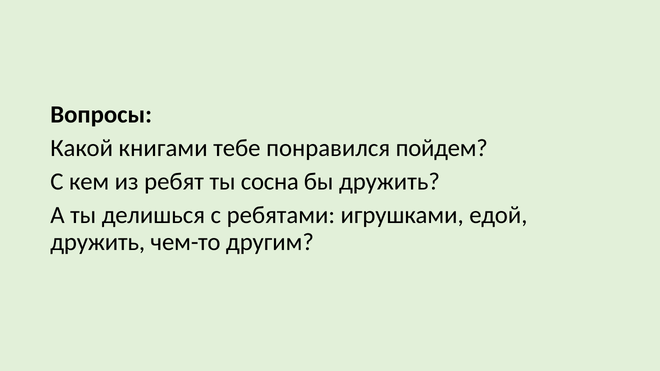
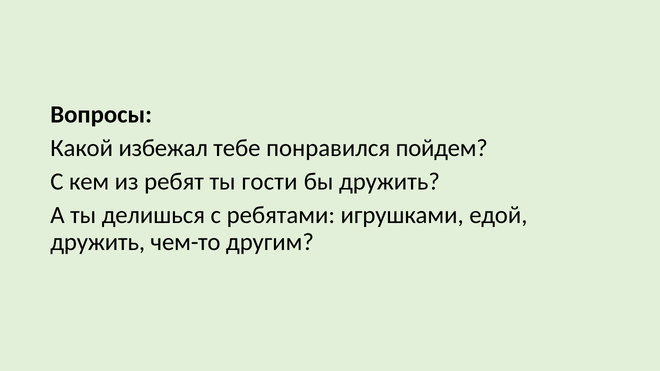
книгами: книгами -> избежал
сосна: сосна -> гости
